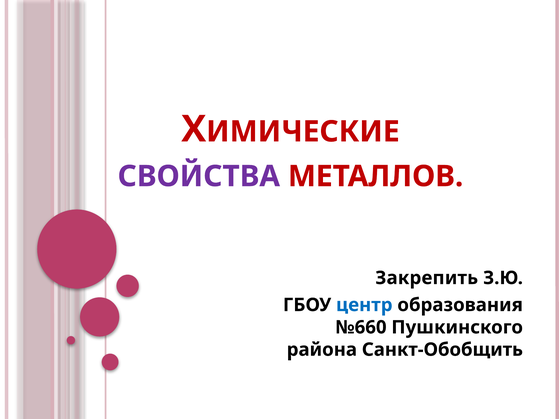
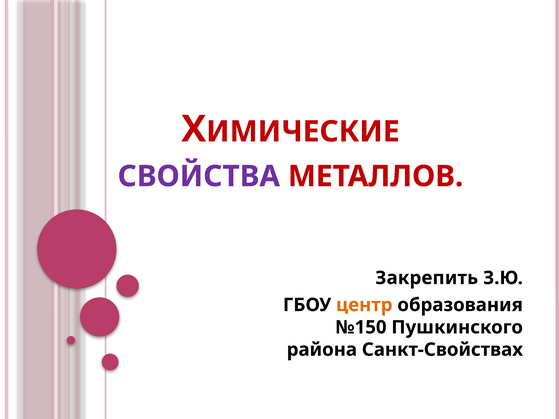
центр colour: blue -> orange
№660: №660 -> №150
Санкт-Обобщить: Санкт-Обобщить -> Санкт-Свойствах
